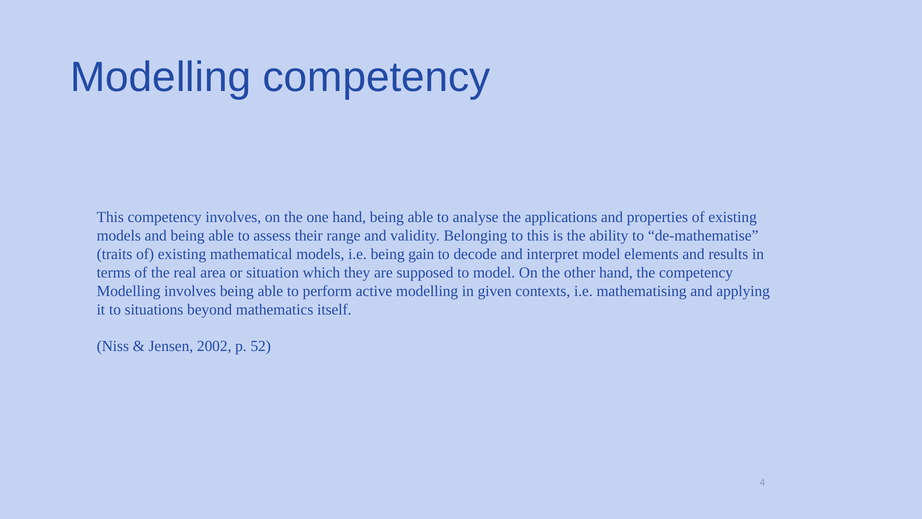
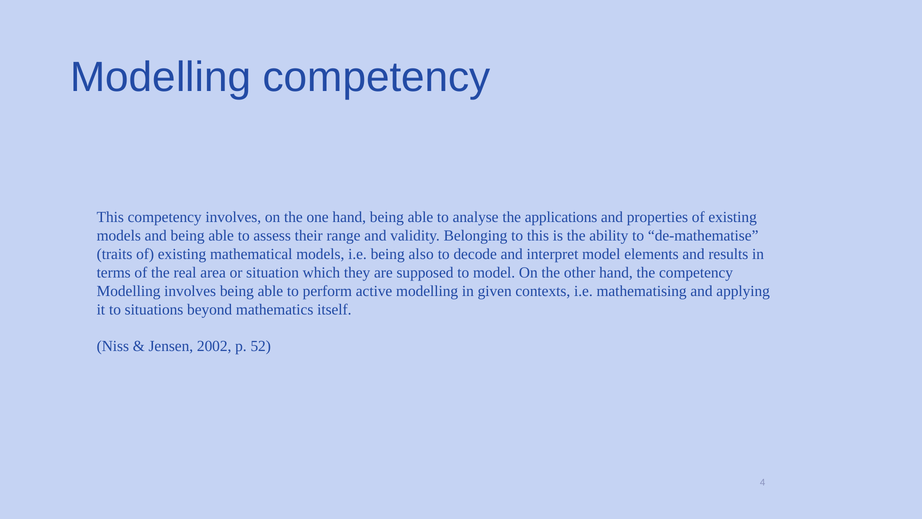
gain: gain -> also
